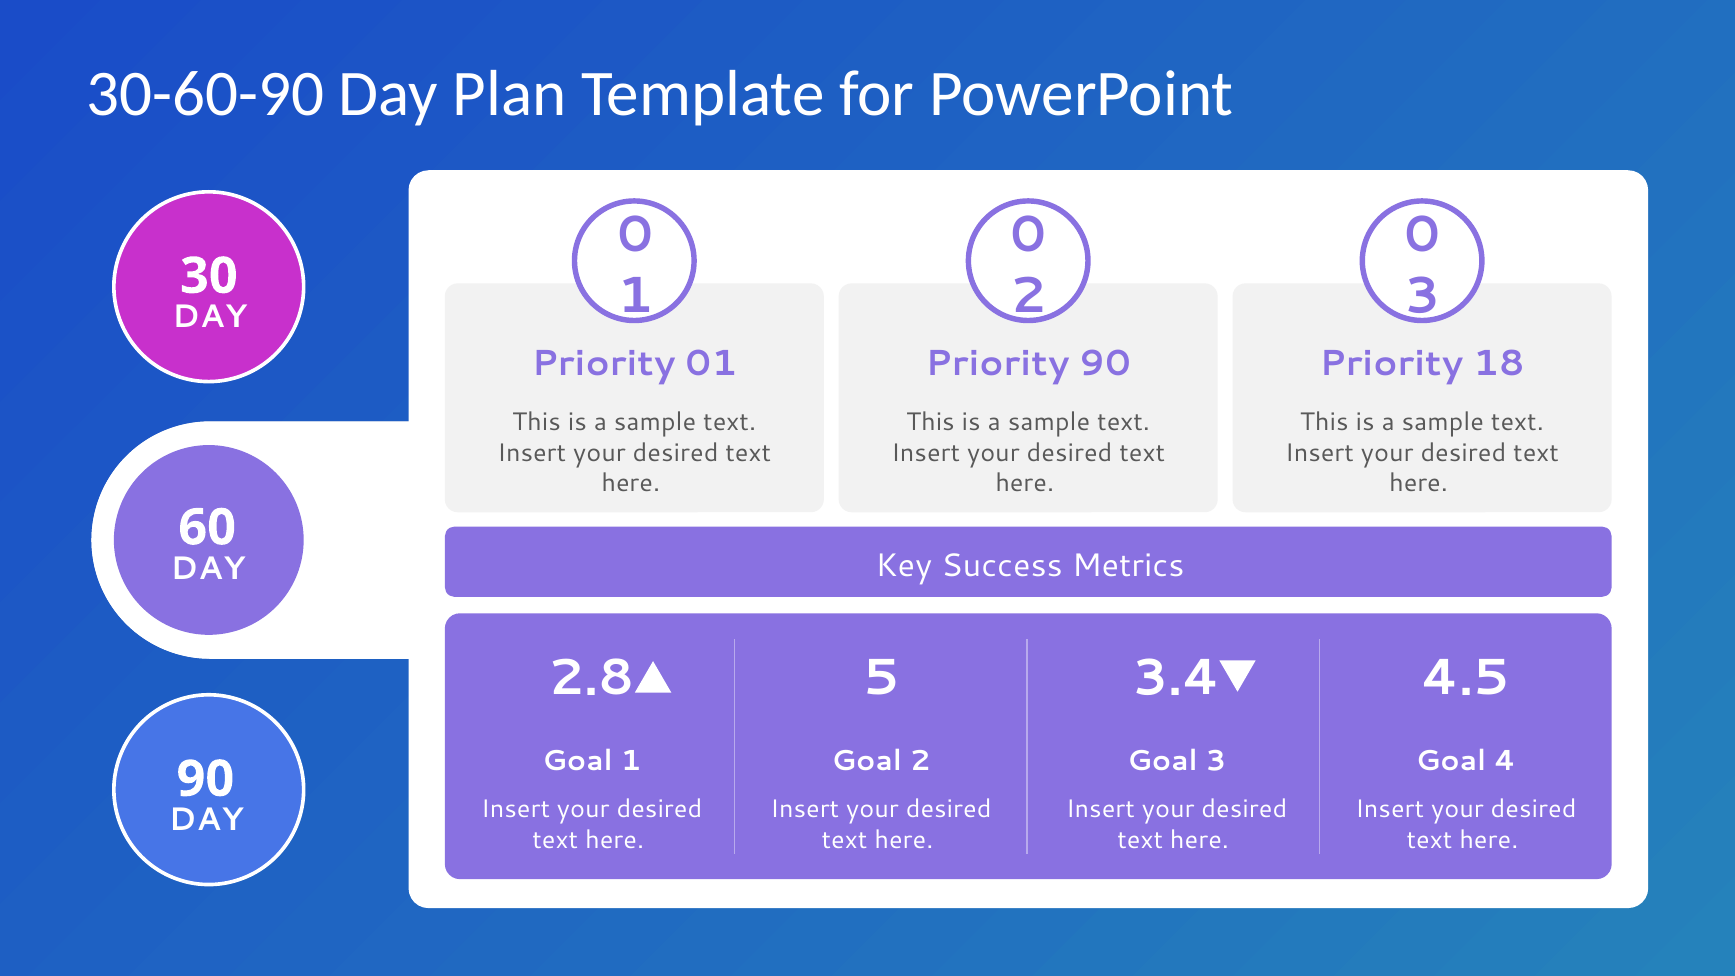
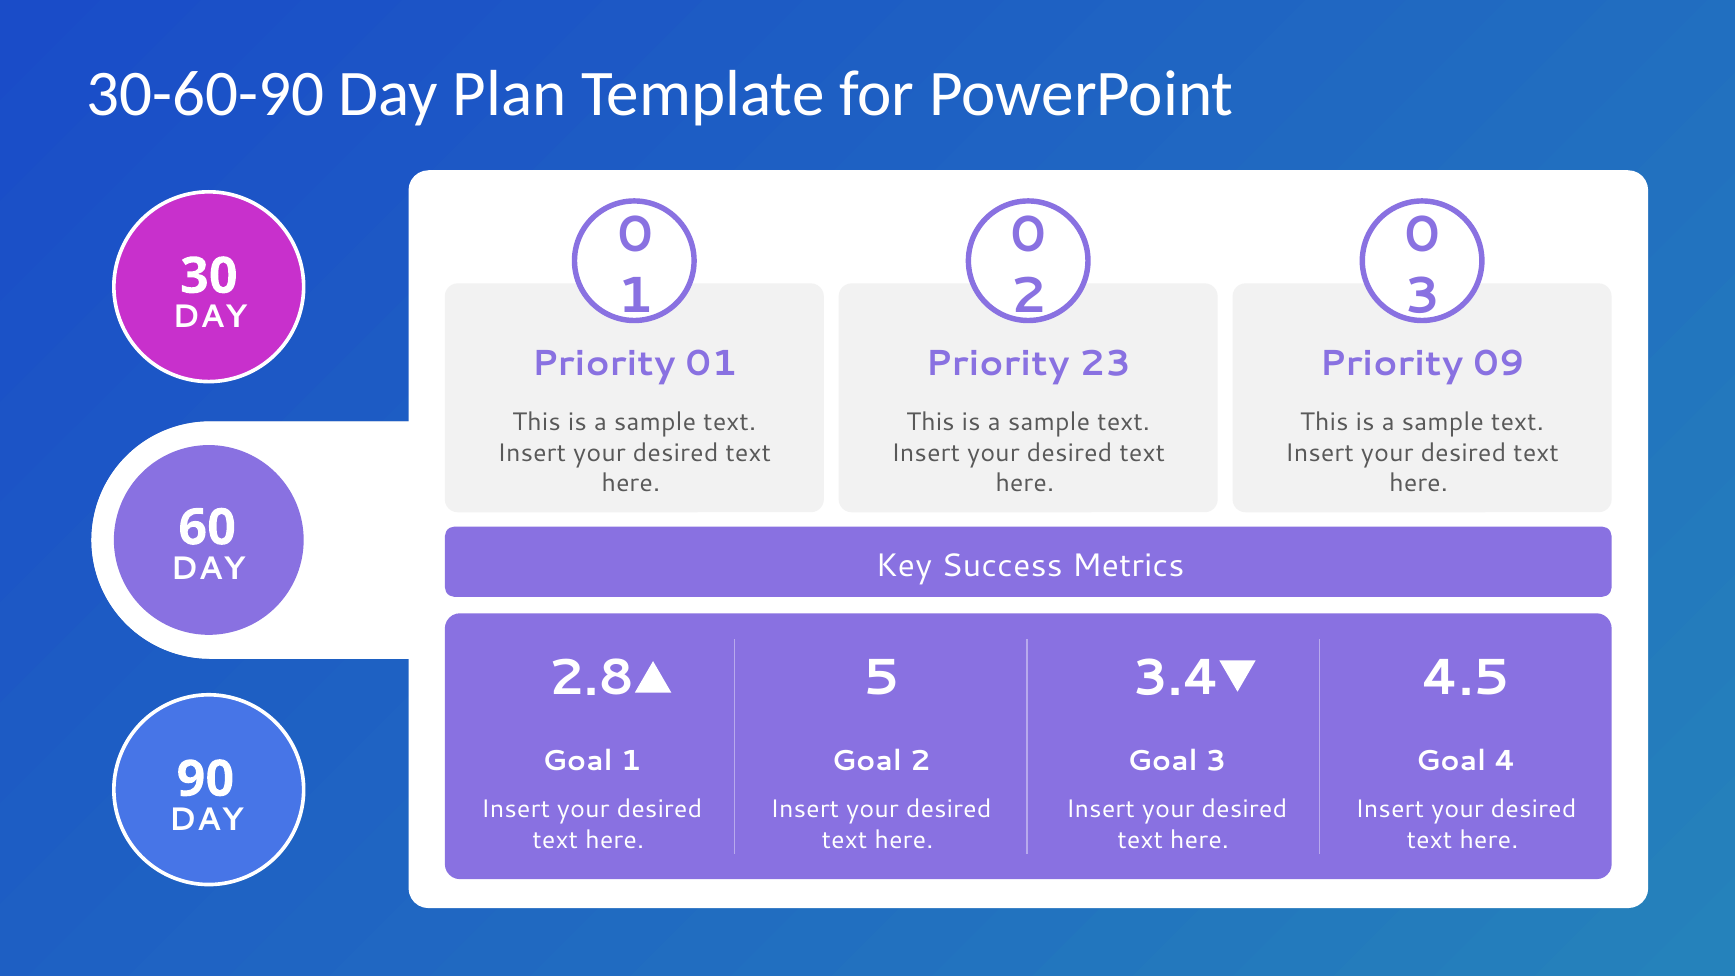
Priority 90: 90 -> 23
18: 18 -> 09
